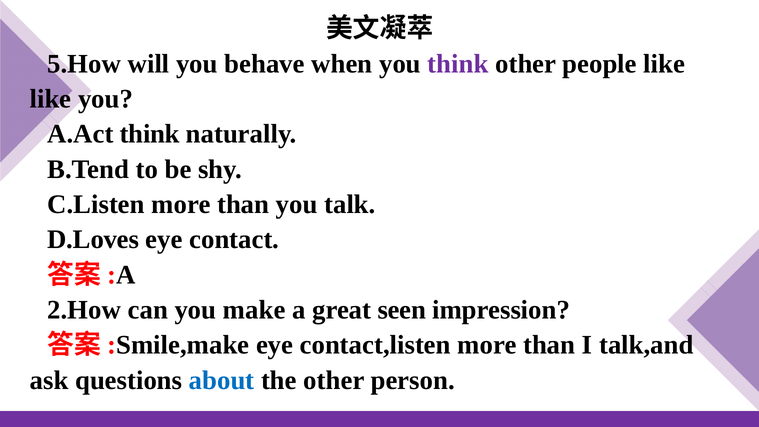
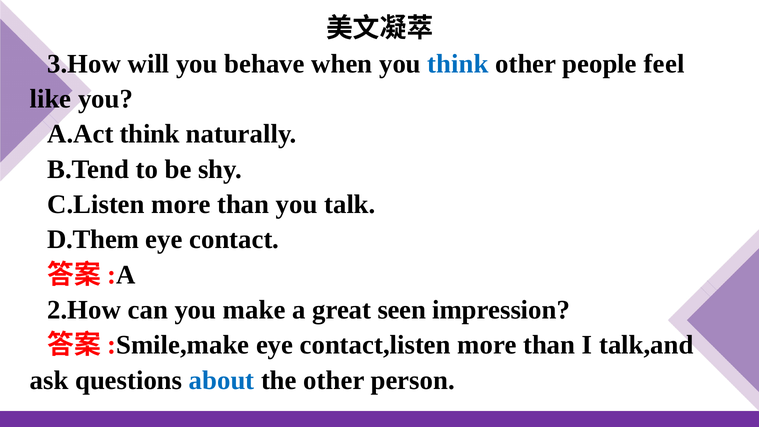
5.How: 5.How -> 3.How
think at (458, 64) colour: purple -> blue
people like: like -> feel
D.Loves: D.Loves -> D.Them
